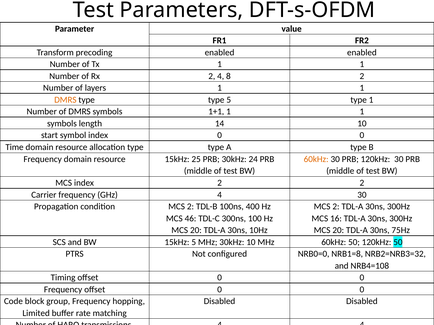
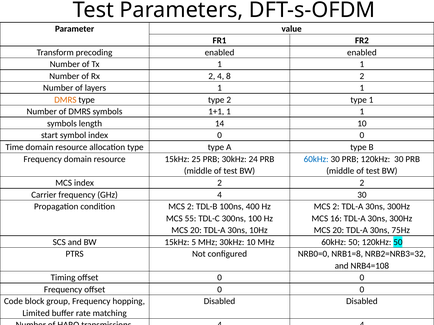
type 5: 5 -> 2
60kHz at (316, 159) colour: orange -> blue
46: 46 -> 55
